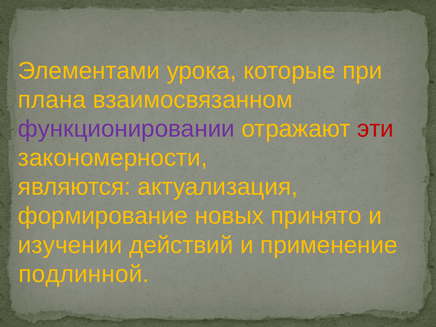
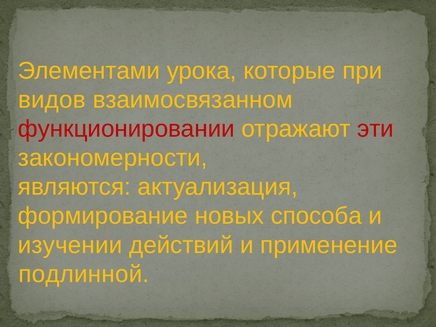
плана: плана -> видов
функционировании colour: purple -> red
принято: принято -> способа
